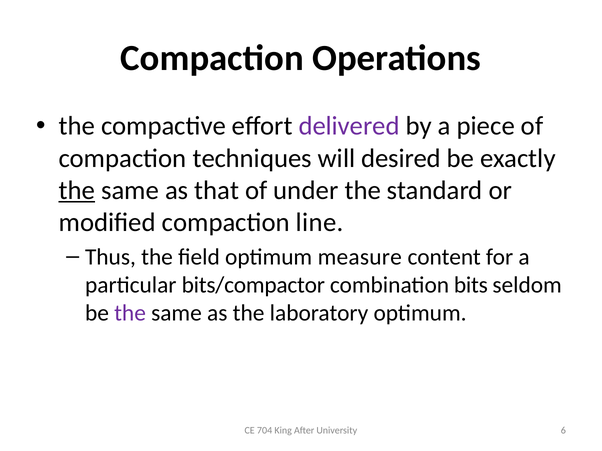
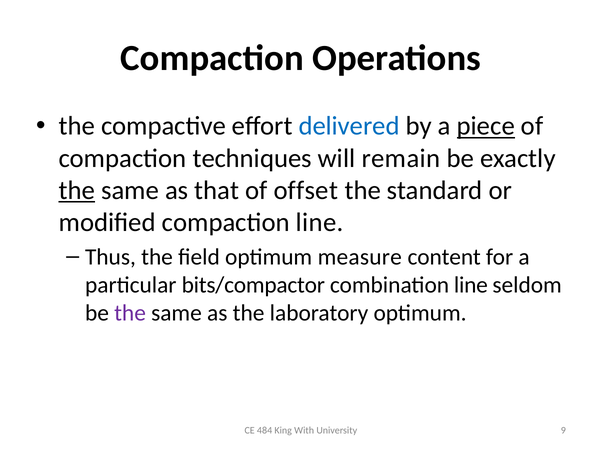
delivered colour: purple -> blue
piece underline: none -> present
desired: desired -> remain
under: under -> offset
combination bits: bits -> line
704: 704 -> 484
After: After -> With
6: 6 -> 9
